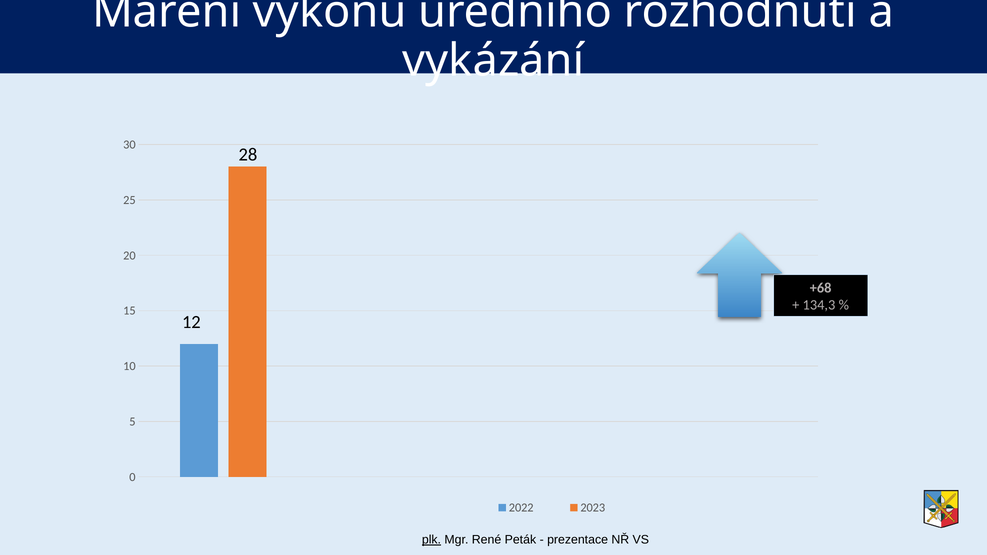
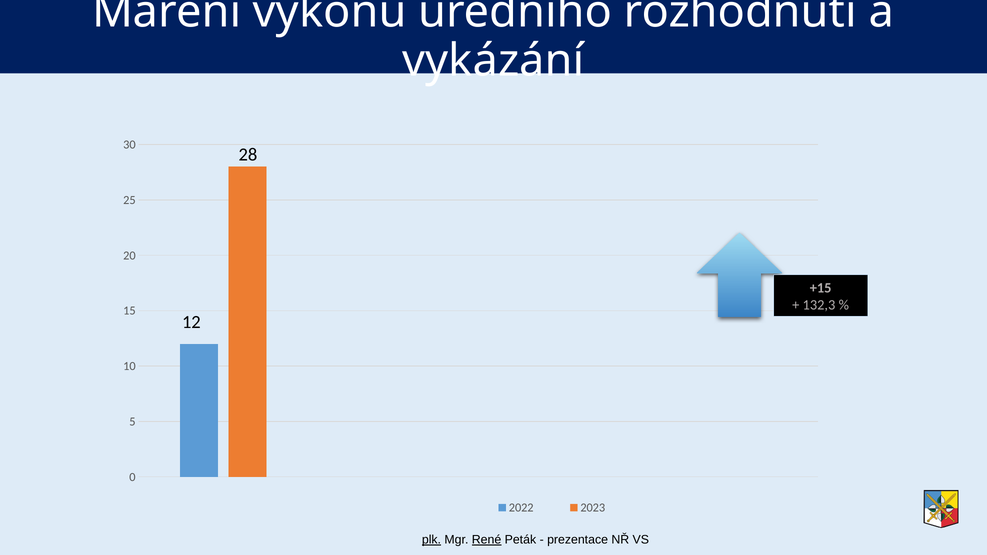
+68: +68 -> +15
134,3: 134,3 -> 132,3
René underline: none -> present
